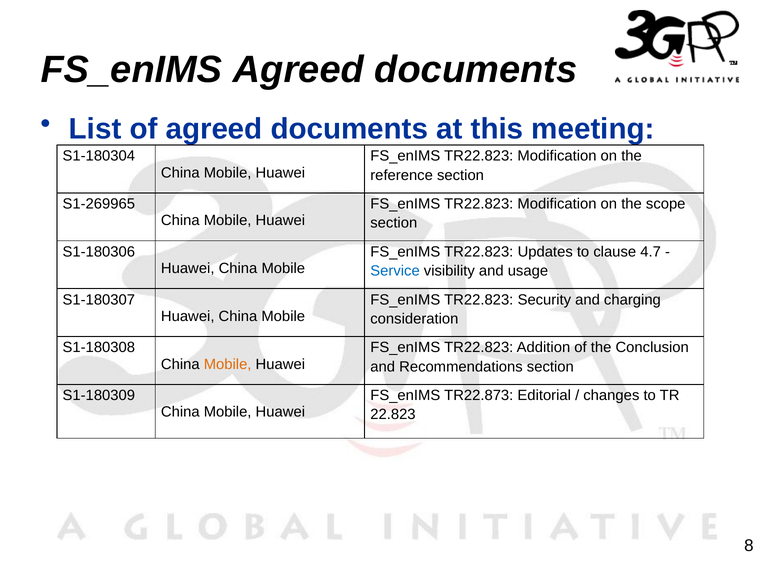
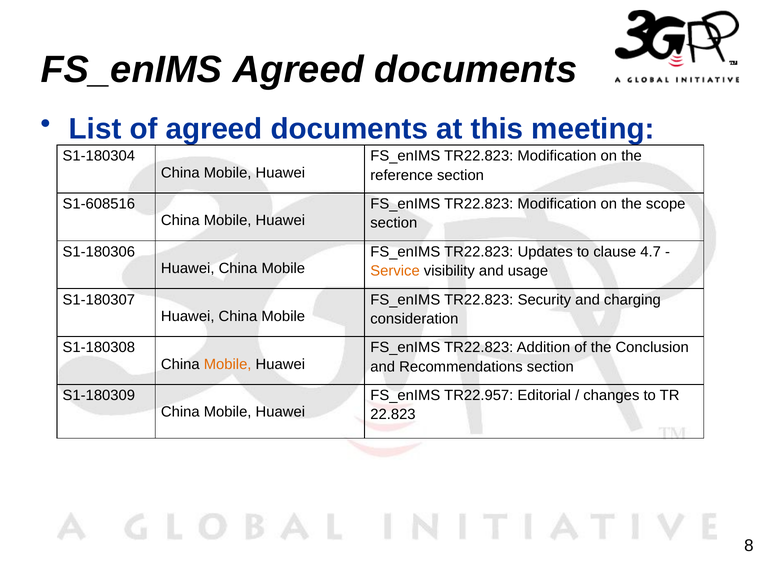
S1-269965: S1-269965 -> S1-608516
Service colour: blue -> orange
TR22.873: TR22.873 -> TR22.957
